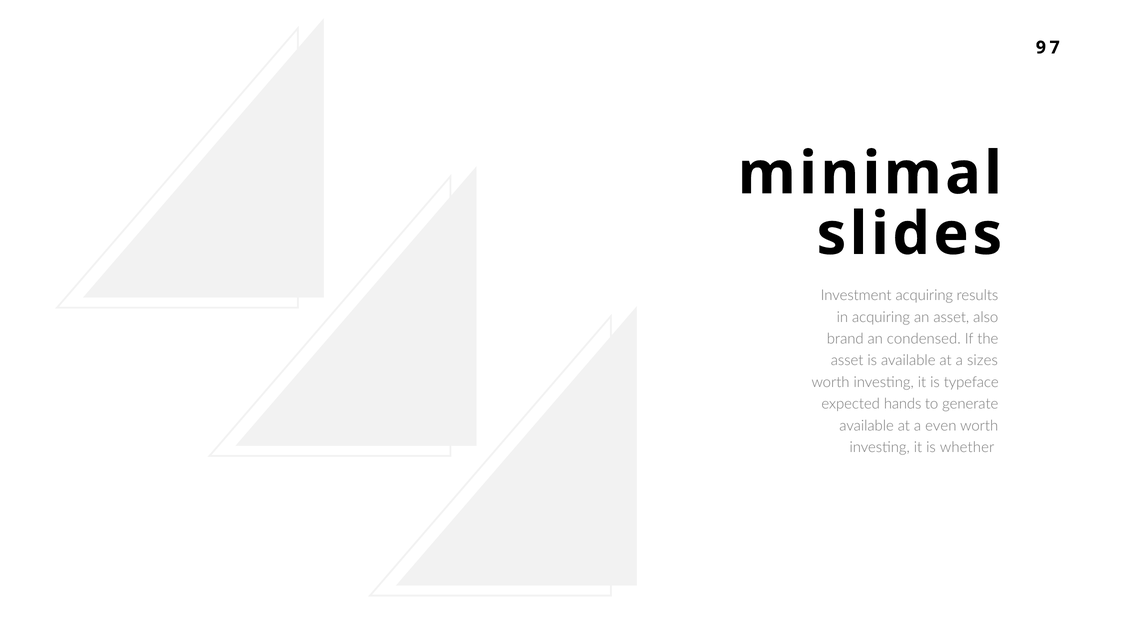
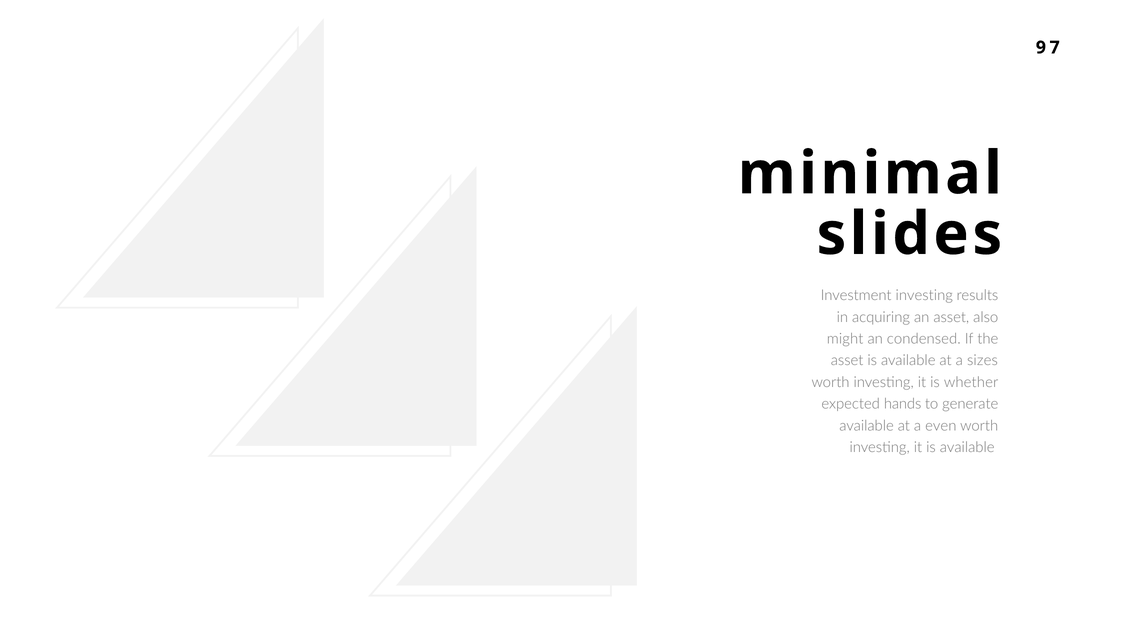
Investment acquiring: acquiring -> investing
brand: brand -> might
typeface: typeface -> whether
it is whether: whether -> available
